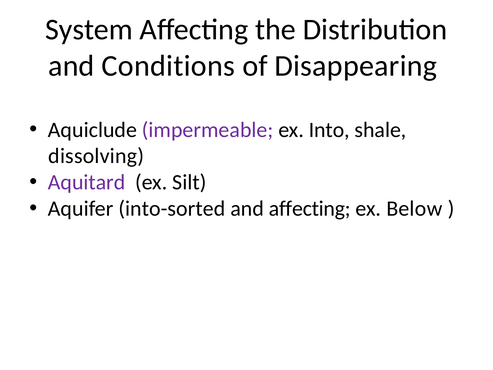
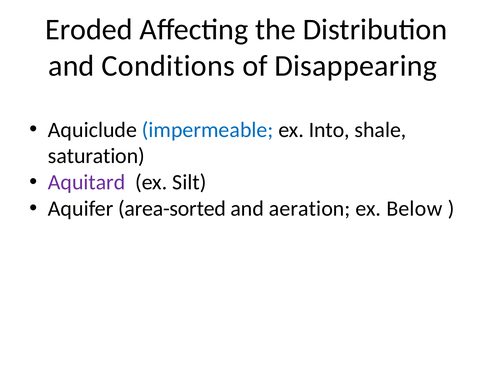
System: System -> Eroded
impermeable colour: purple -> blue
dissolving: dissolving -> saturation
into-sorted: into-sorted -> area-sorted
and affecting: affecting -> aeration
